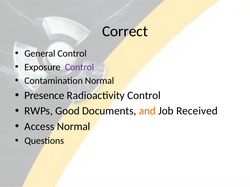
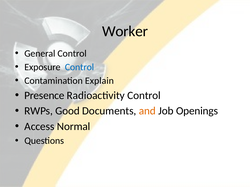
Correct: Correct -> Worker
Control at (79, 67) colour: purple -> blue
Contamination Normal: Normal -> Explain
Received: Received -> Openings
